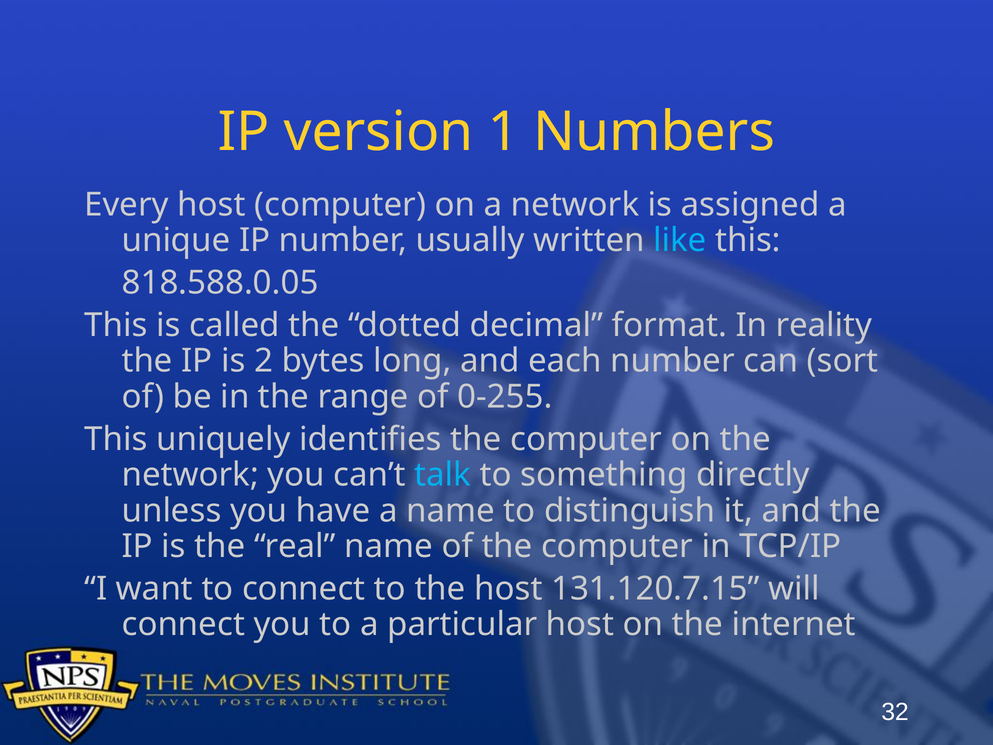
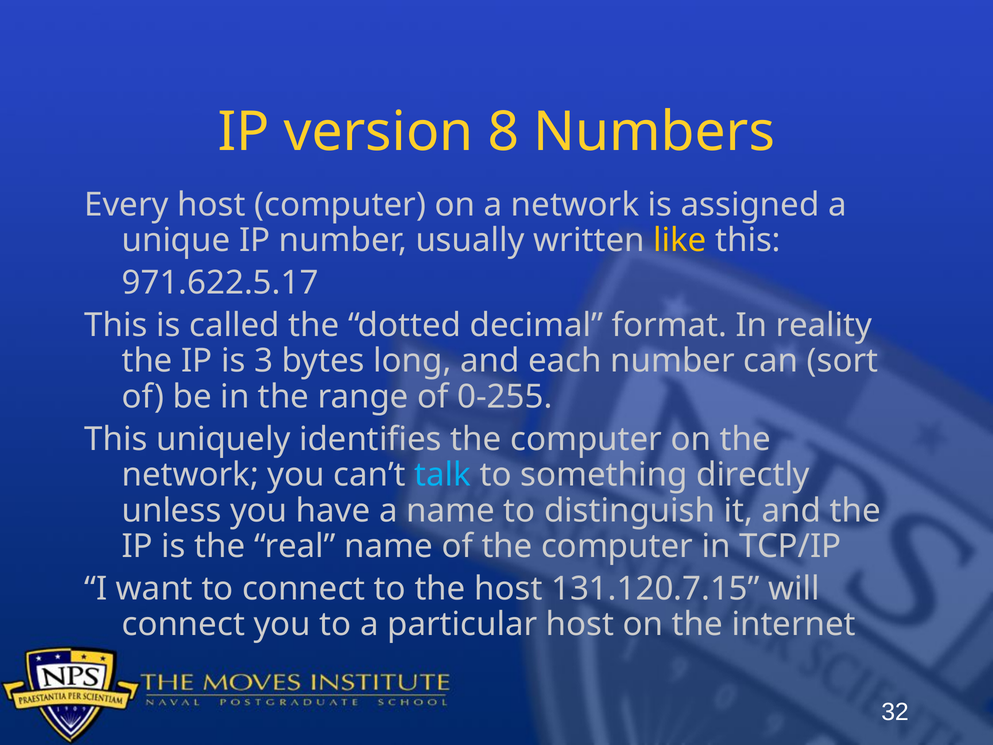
1: 1 -> 8
like colour: light blue -> yellow
818.588.0.05: 818.588.0.05 -> 971.622.5.17
2: 2 -> 3
